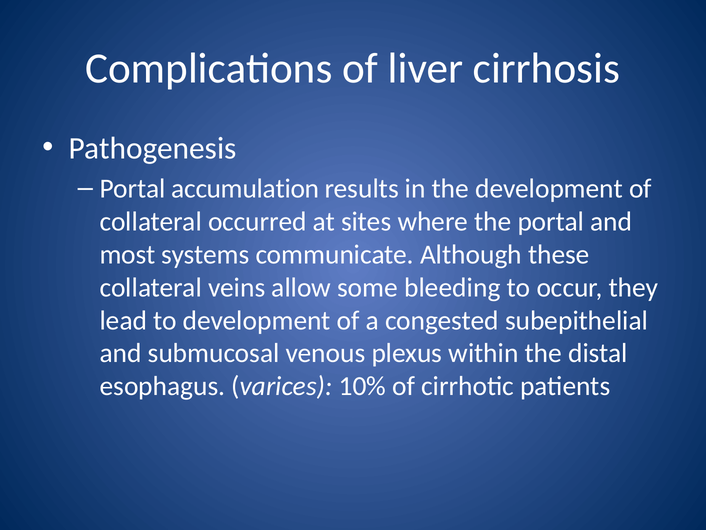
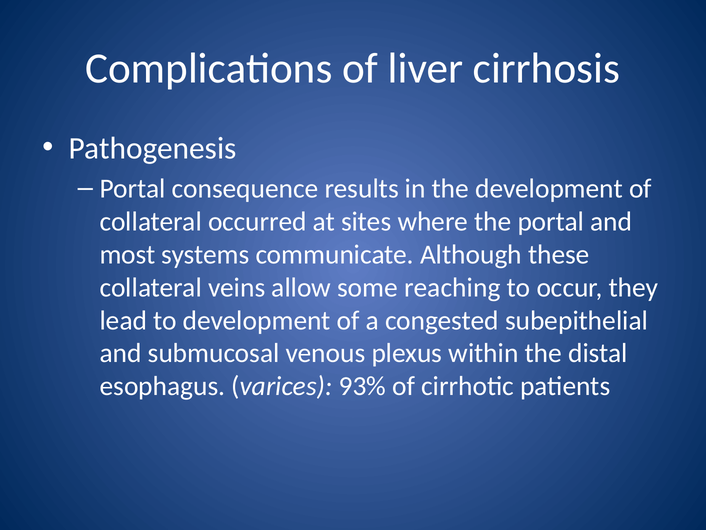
accumulation: accumulation -> consequence
bleeding: bleeding -> reaching
10%: 10% -> 93%
